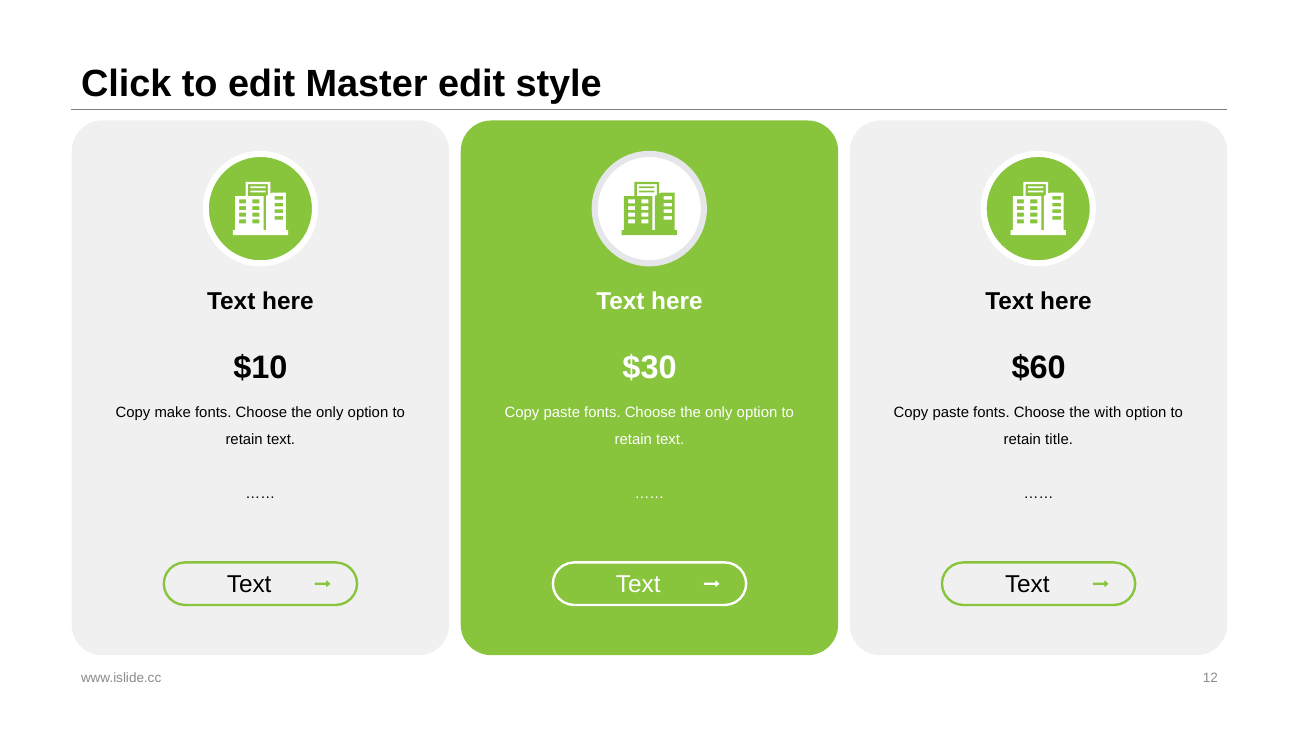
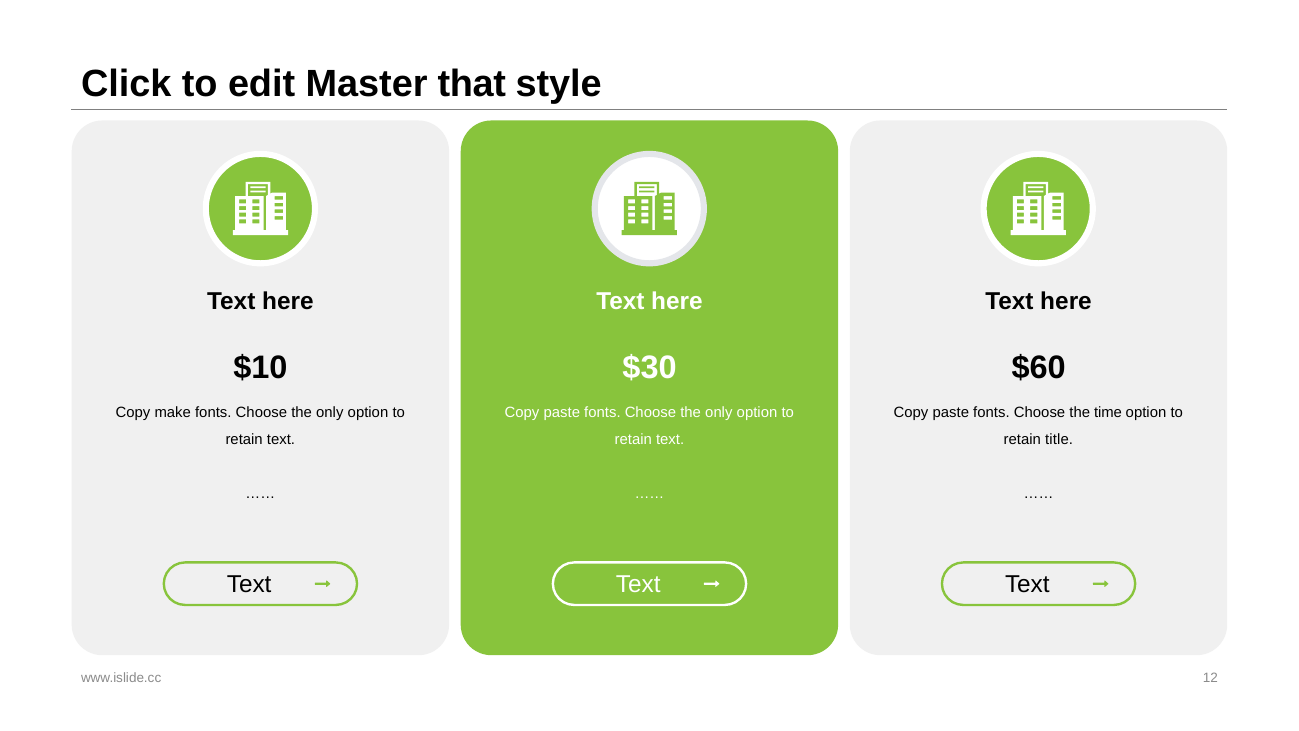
Master edit: edit -> that
with: with -> time
